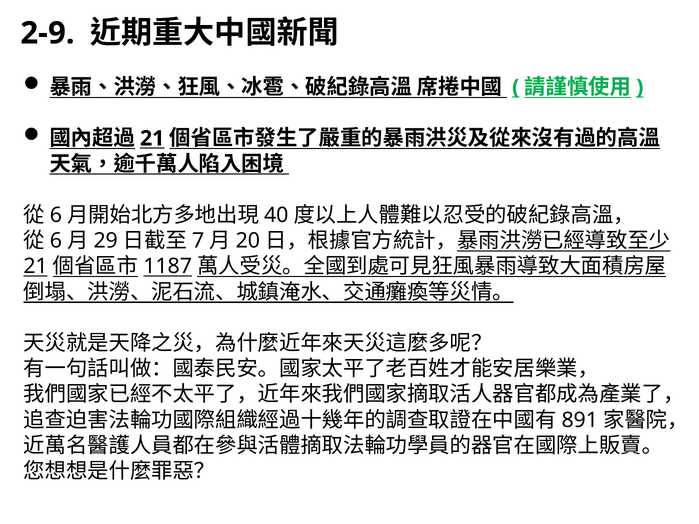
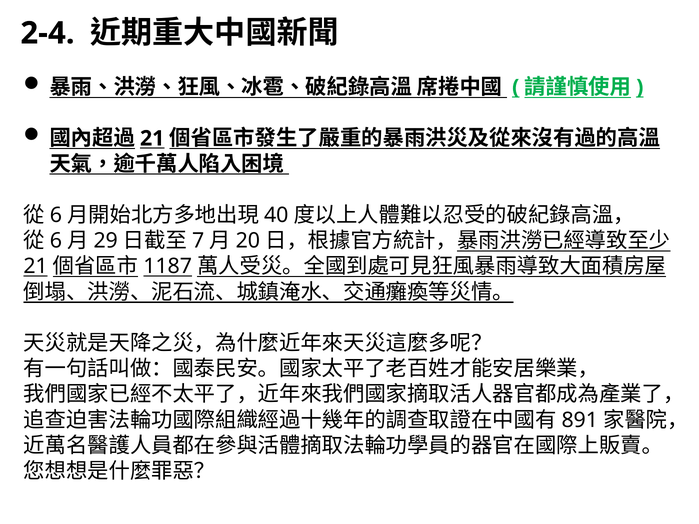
2-9: 2-9 -> 2-4
